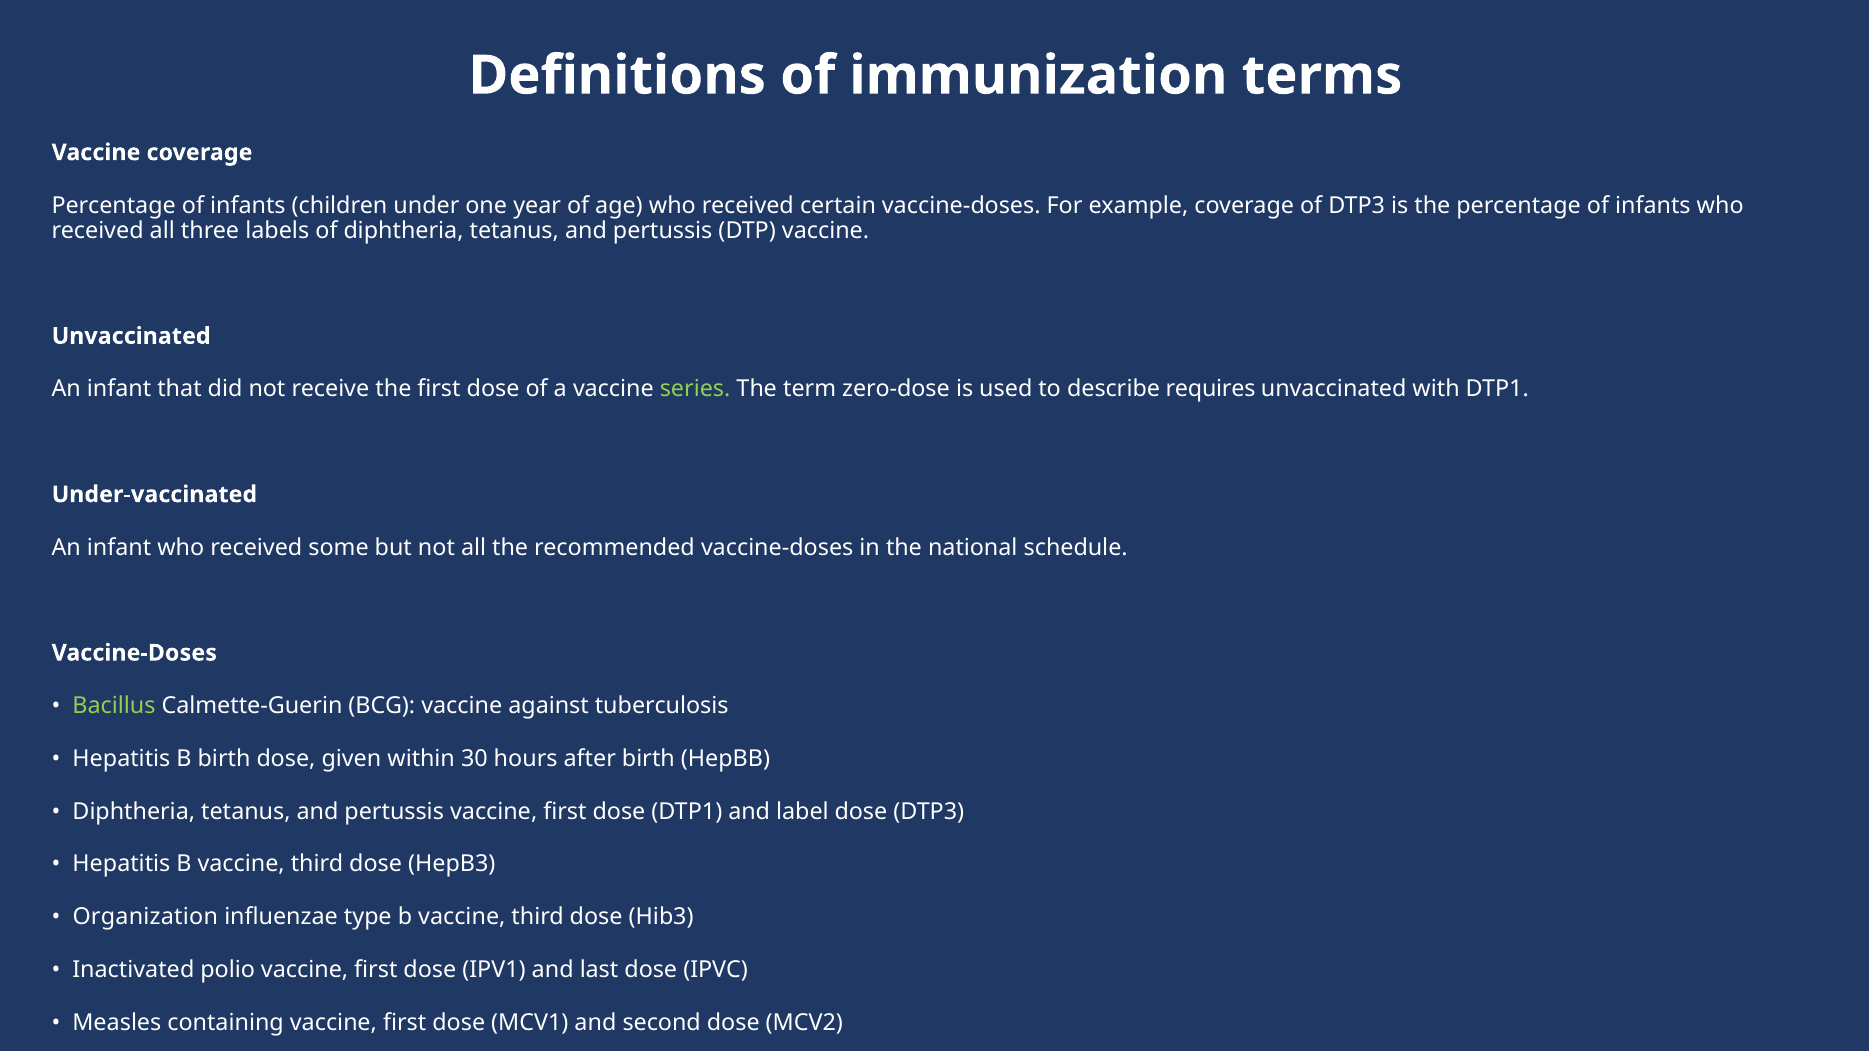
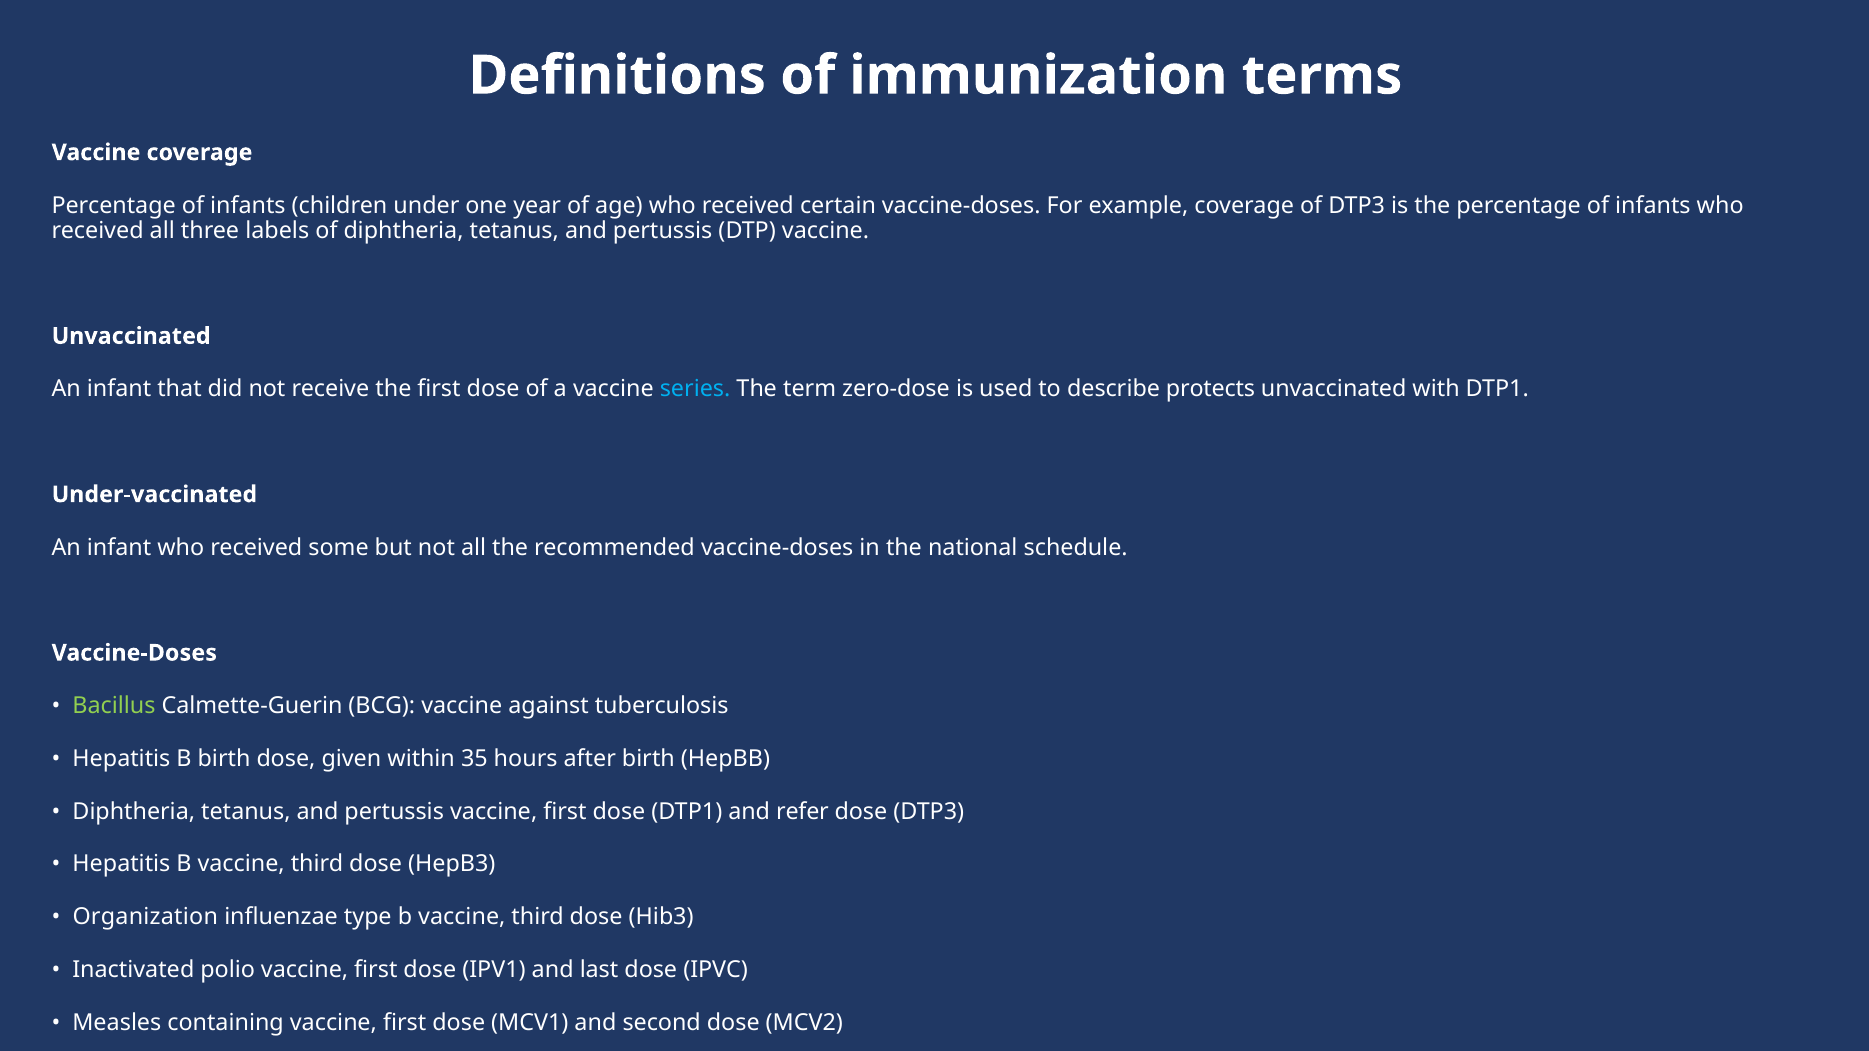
series colour: light green -> light blue
requires: requires -> protects
30: 30 -> 35
label: label -> refer
